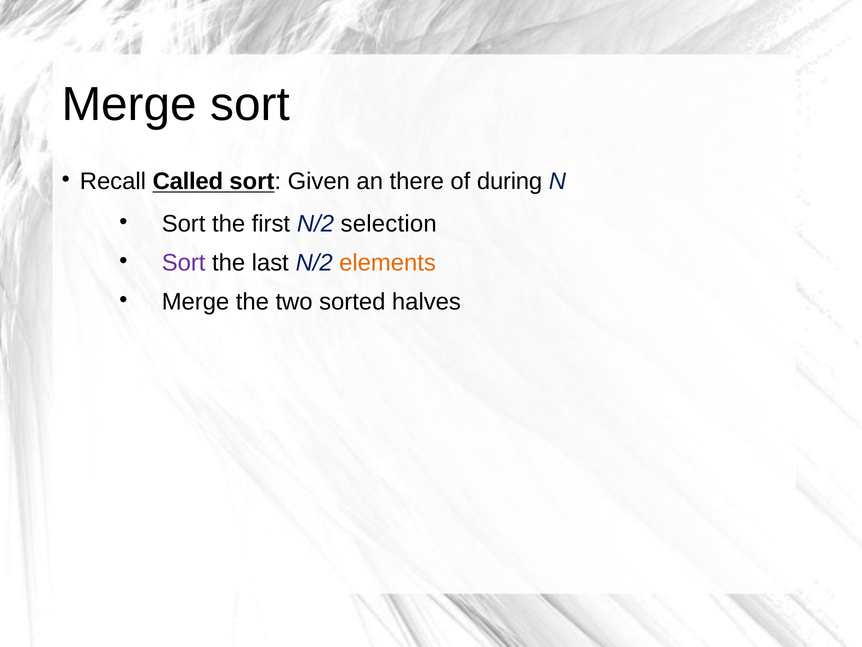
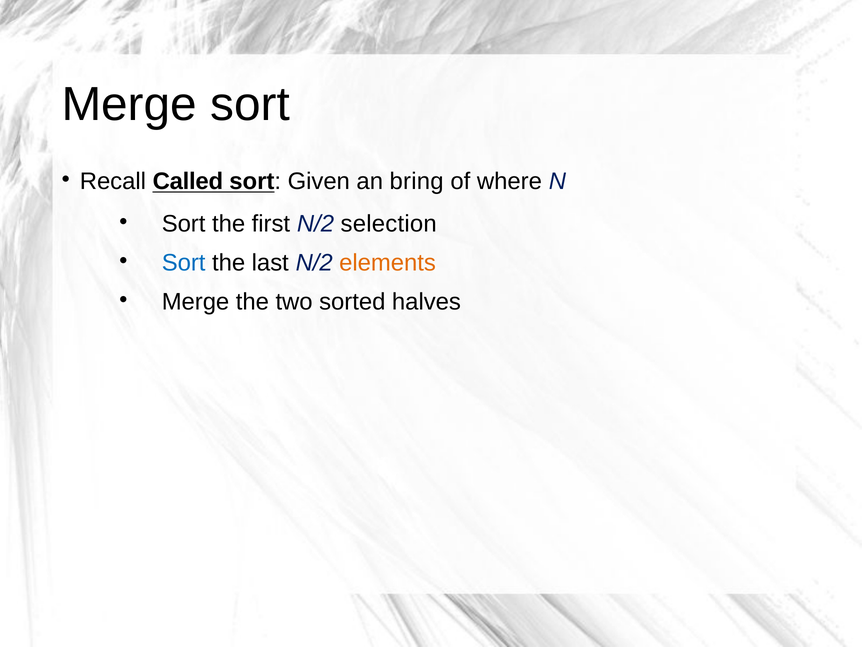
there: there -> bring
during: during -> where
Sort at (184, 262) colour: purple -> blue
